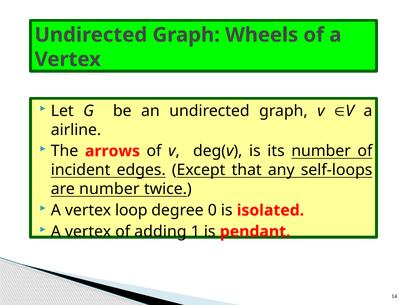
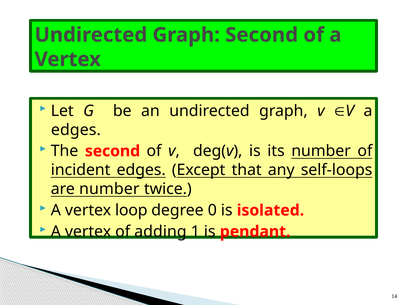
Graph Wheels: Wheels -> Second
airline at (76, 130): airline -> edges
The arrows: arrows -> second
